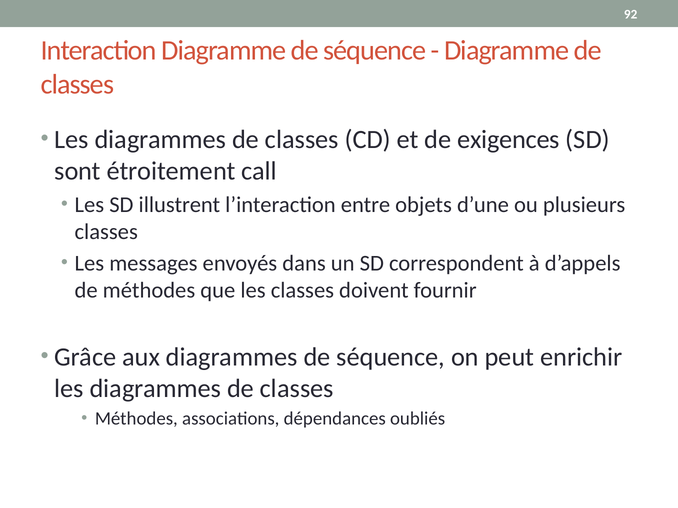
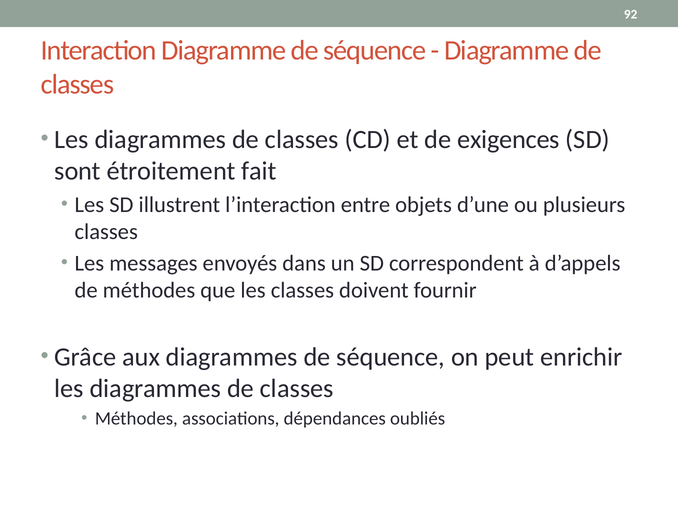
call: call -> fait
